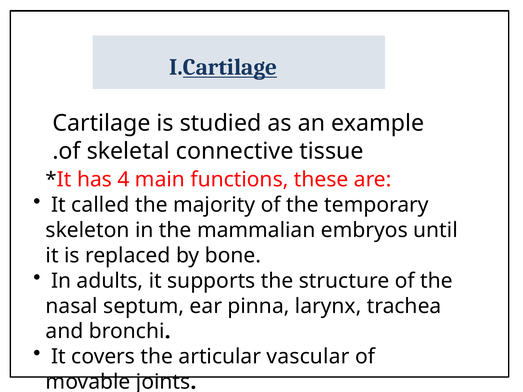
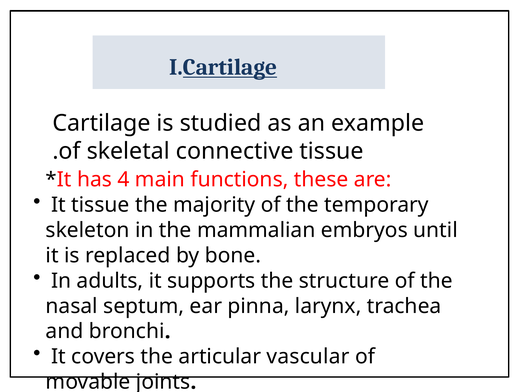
It called: called -> tissue
